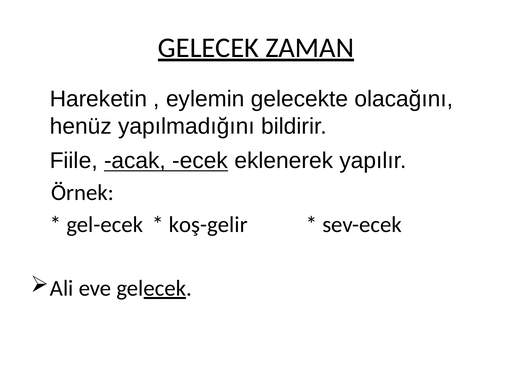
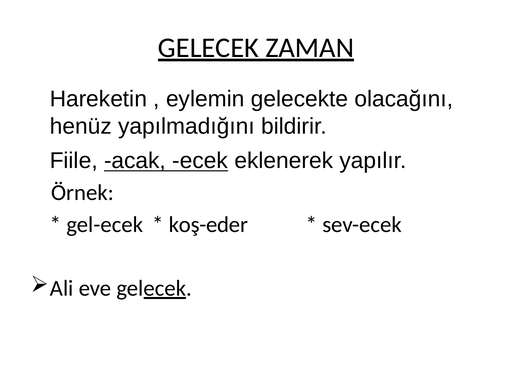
koş-gelir: koş-gelir -> koş-eder
